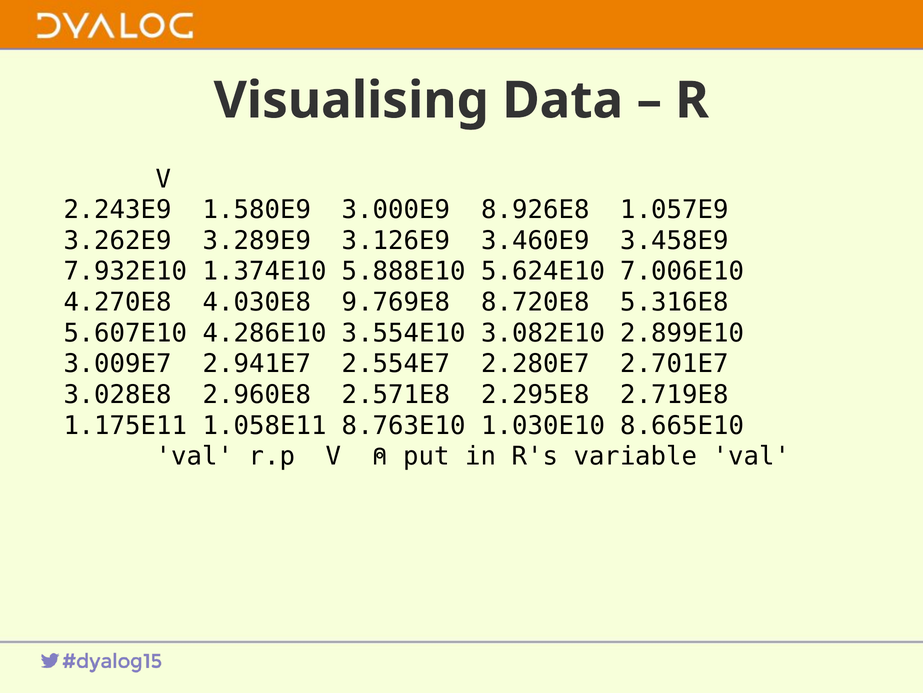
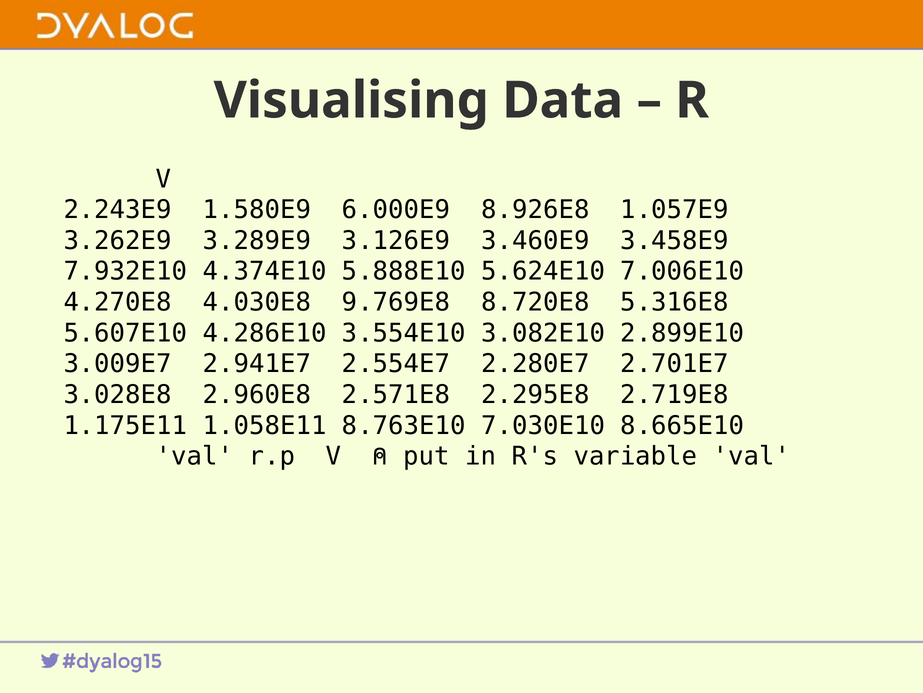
3.000E9: 3.000E9 -> 6.000E9
1.374E10: 1.374E10 -> 4.374E10
1.030E10: 1.030E10 -> 7.030E10
